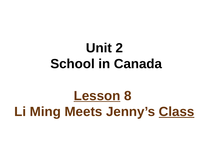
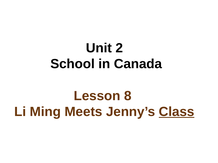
Lesson underline: present -> none
